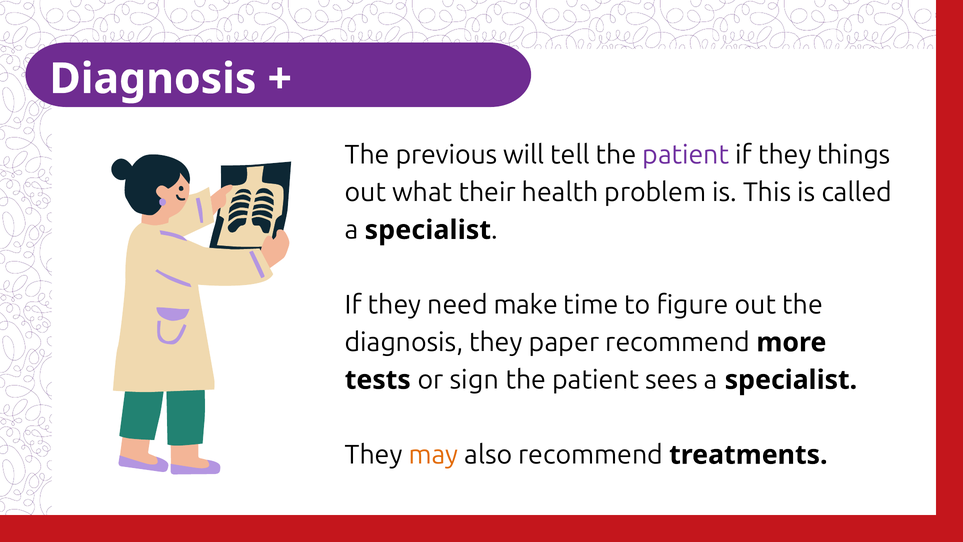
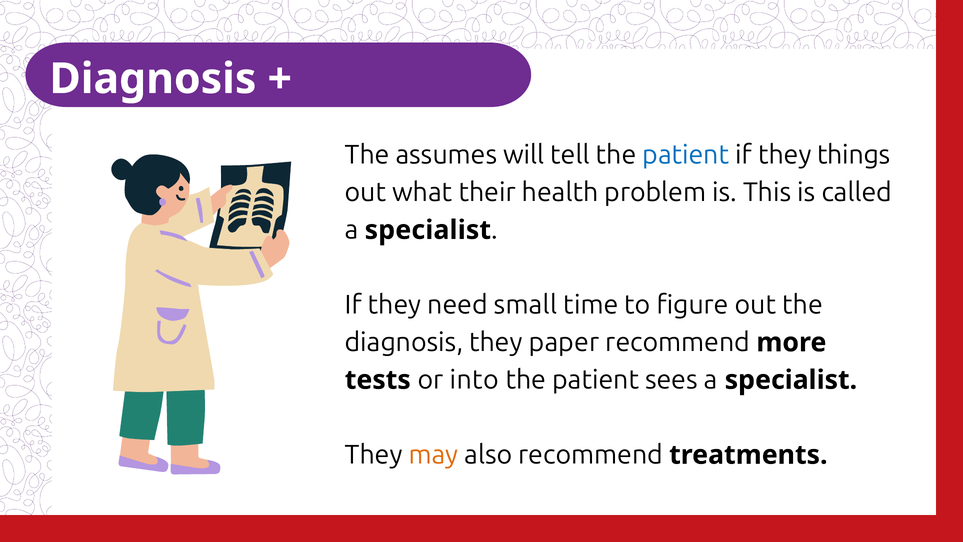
previous: previous -> assumes
patient at (686, 155) colour: purple -> blue
make: make -> small
sign: sign -> into
